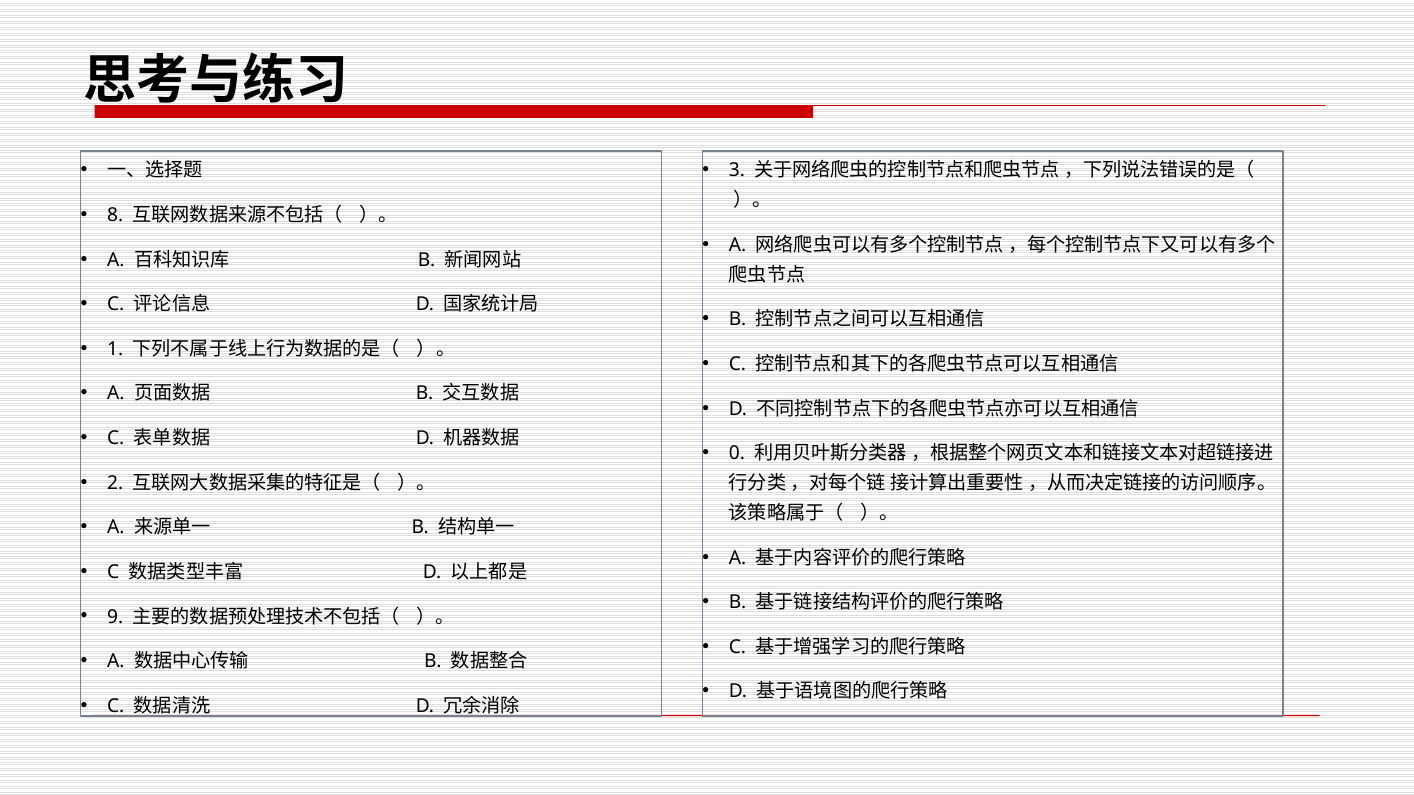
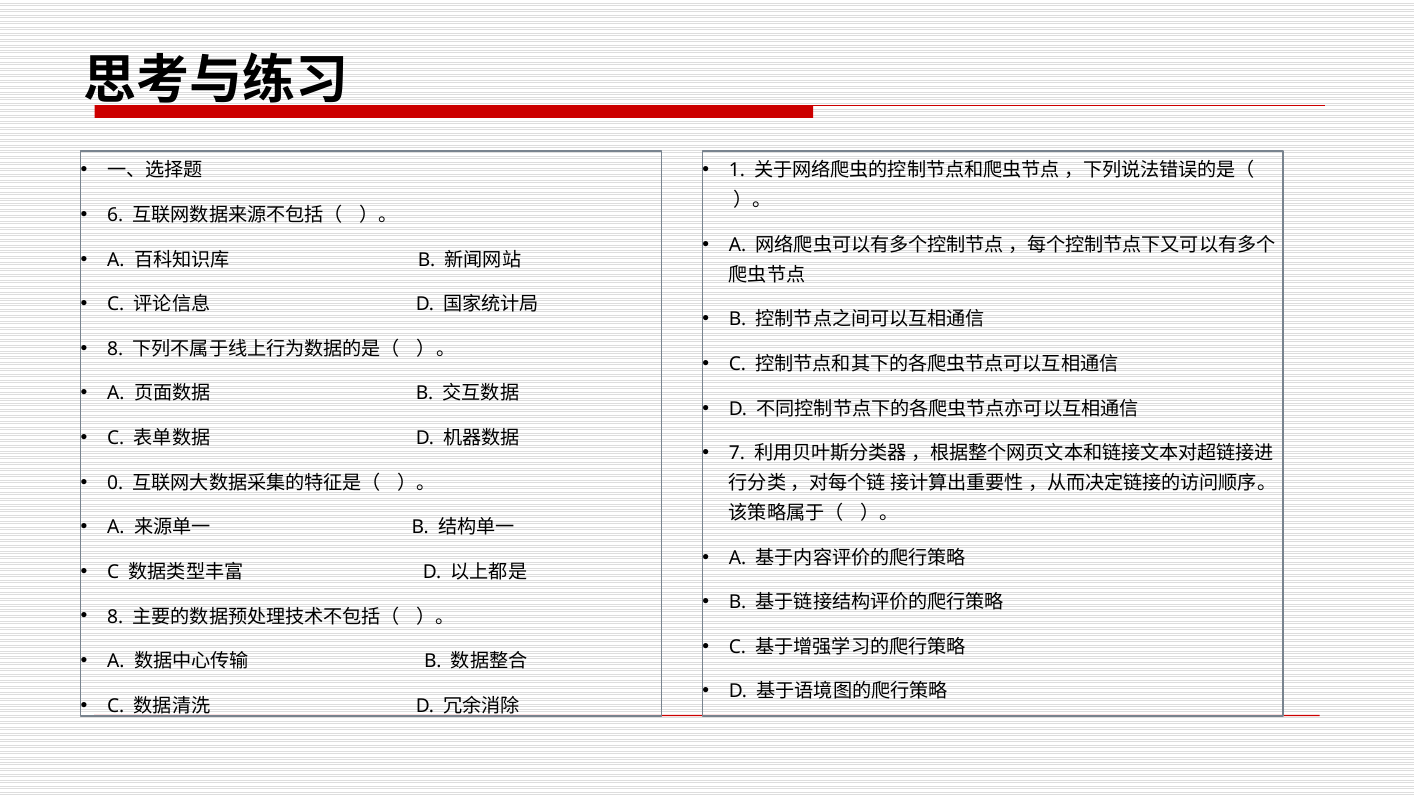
3: 3 -> 1
8: 8 -> 6
1 at (115, 349): 1 -> 8
0: 0 -> 7
2: 2 -> 0
9 at (115, 617): 9 -> 8
